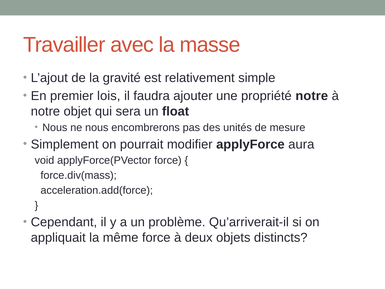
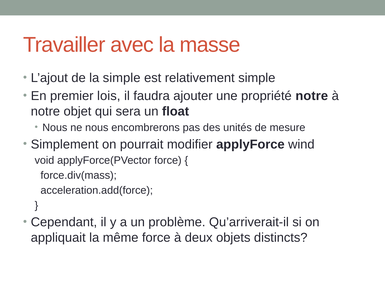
la gravité: gravité -> simple
aura: aura -> wind
